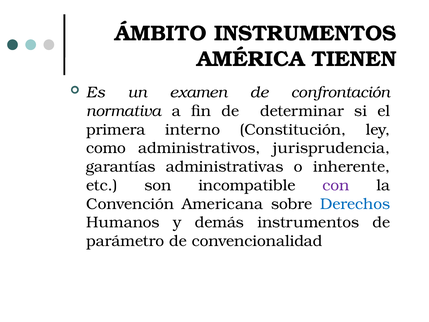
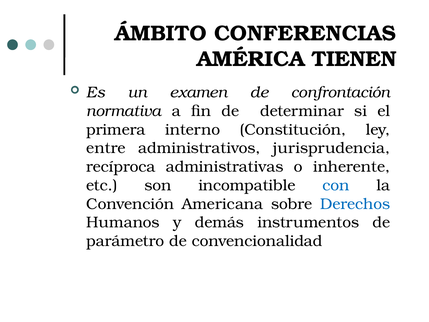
ÁMBITO INSTRUMENTOS: INSTRUMENTOS -> CONFERENCIAS
como: como -> entre
garantías: garantías -> recíproca
con colour: purple -> blue
